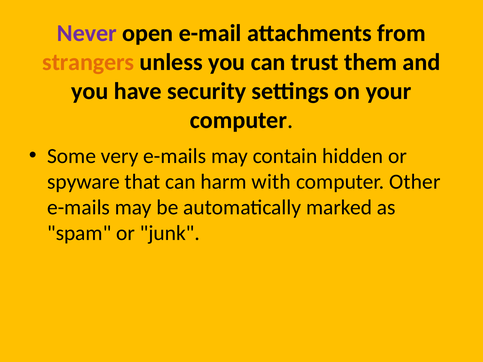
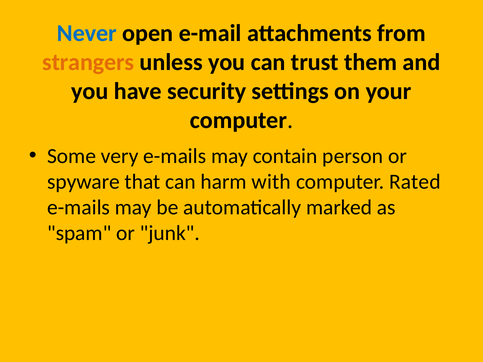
Never colour: purple -> blue
hidden: hidden -> person
Other: Other -> Rated
